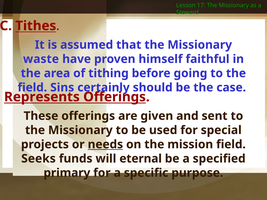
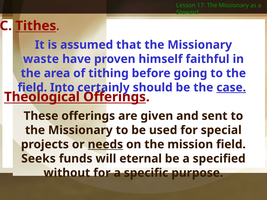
Sins: Sins -> Into
case underline: none -> present
Represents: Represents -> Theological
primary: primary -> without
